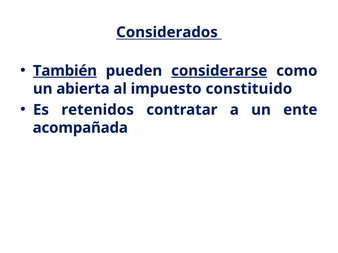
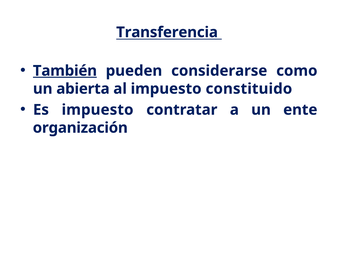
Considerados: Considerados -> Transferencia
considerarse underline: present -> none
Es retenidos: retenidos -> impuesto
acompañada: acompañada -> organización
